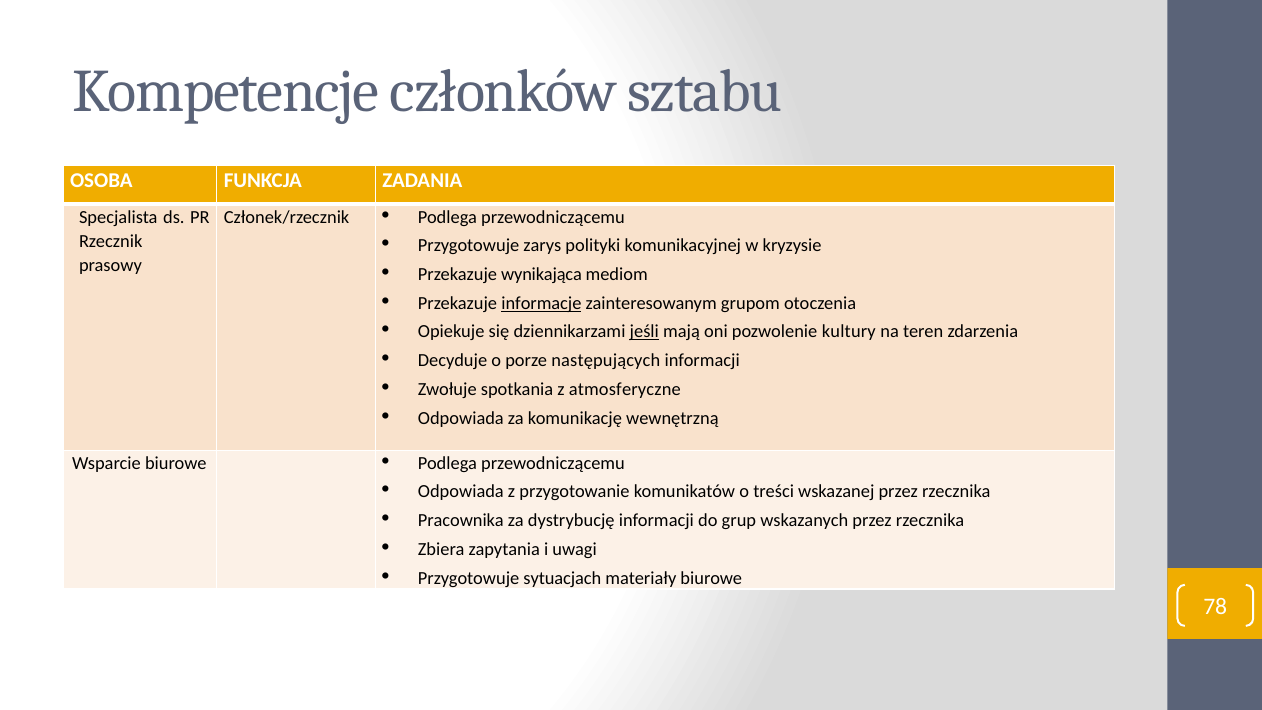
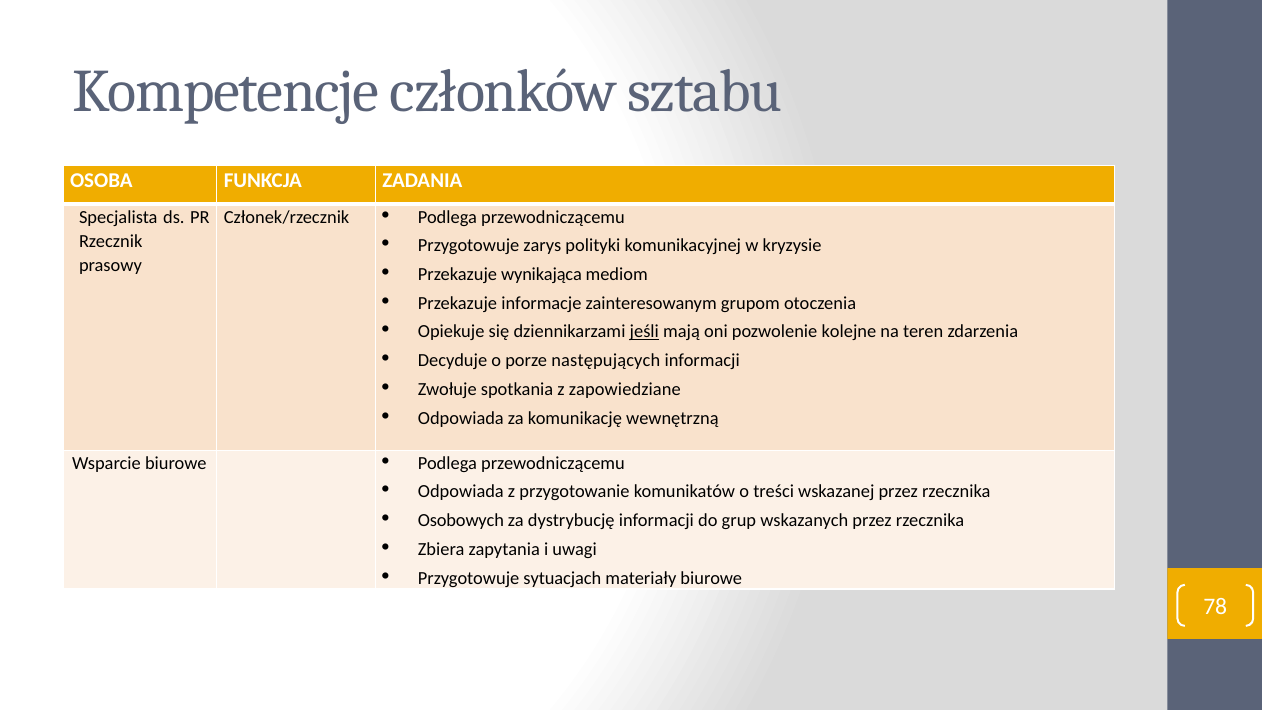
informacje underline: present -> none
kultury: kultury -> kolejne
atmosferyczne: atmosferyczne -> zapowiedziane
Pracownika: Pracownika -> Osobowych
